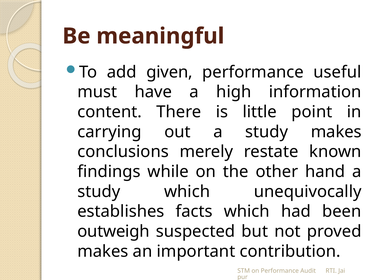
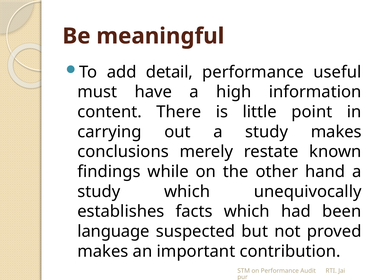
given: given -> detail
outweigh: outweigh -> language
